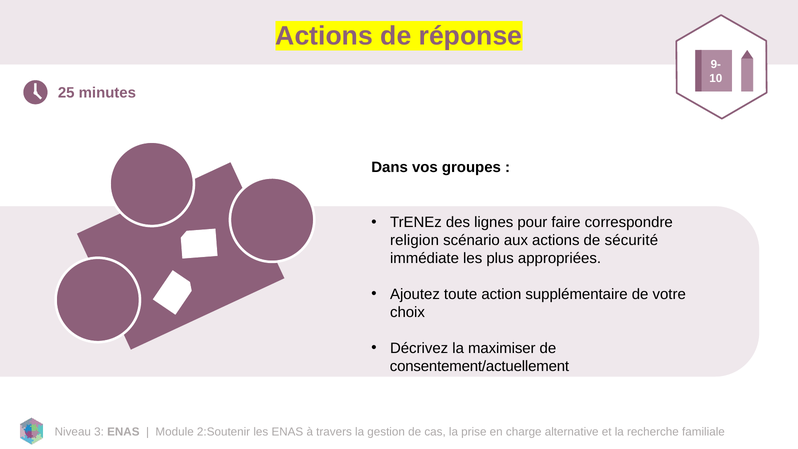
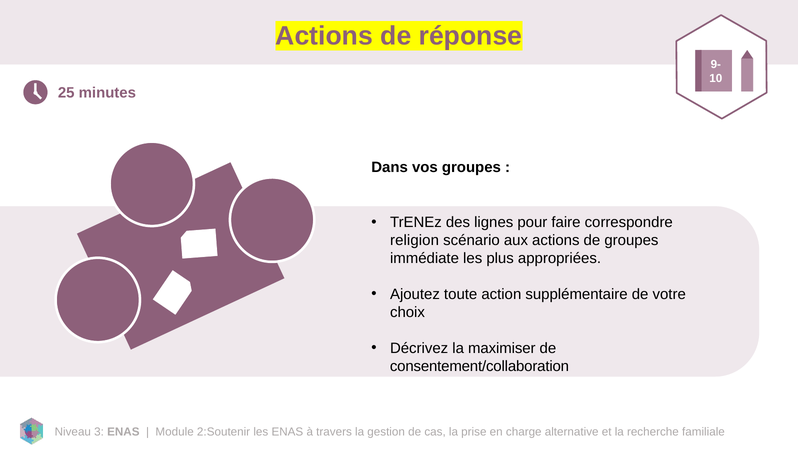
de sécurité: sécurité -> groupes
consentement/actuellement: consentement/actuellement -> consentement/collaboration
